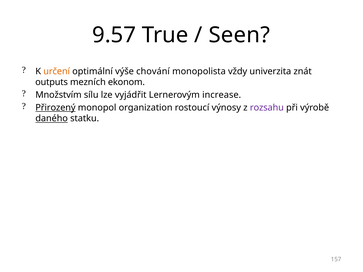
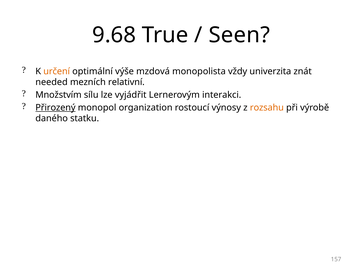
9.57: 9.57 -> 9.68
chování: chování -> mzdová
outputs: outputs -> needed
ekonom: ekonom -> relativní
increase: increase -> interakci
rozsahu colour: purple -> orange
daného underline: present -> none
